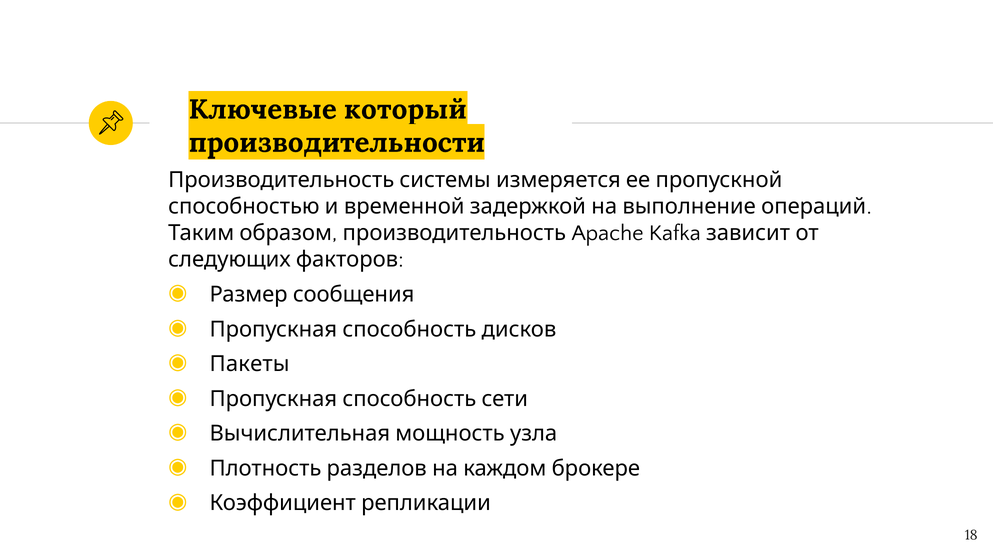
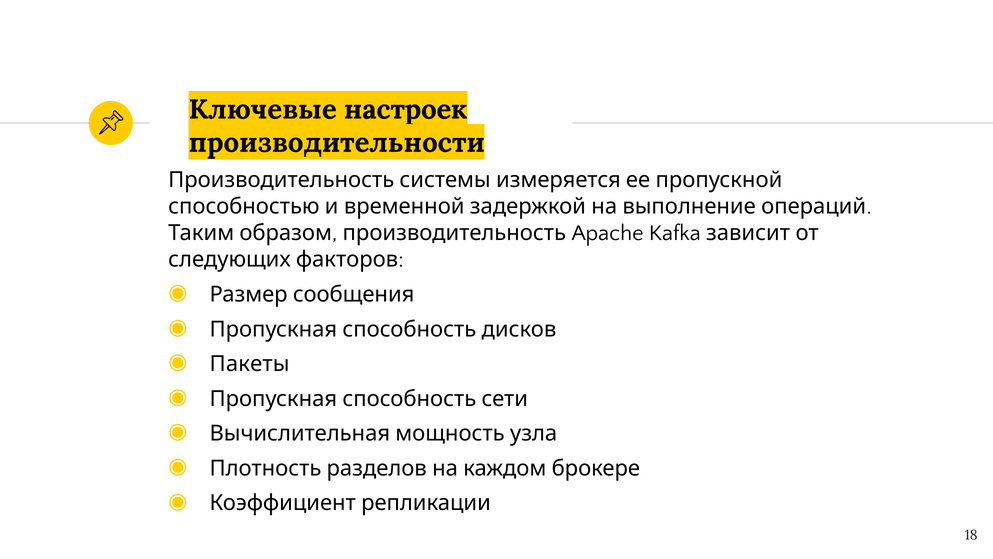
который: который -> настроек
